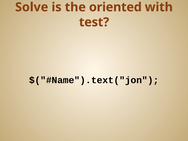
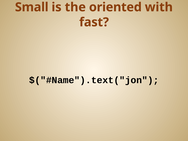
Solve: Solve -> Small
test: test -> fast
